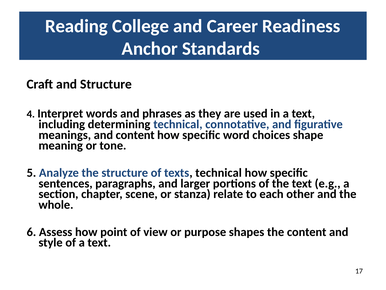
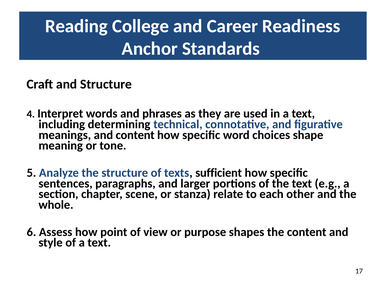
texts technical: technical -> sufficient
